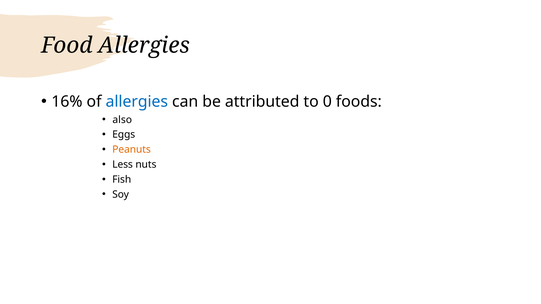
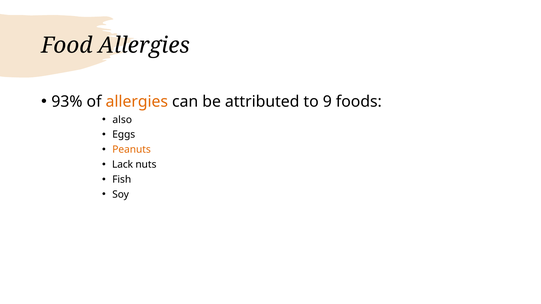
16%: 16% -> 93%
allergies at (137, 102) colour: blue -> orange
0: 0 -> 9
Less: Less -> Lack
